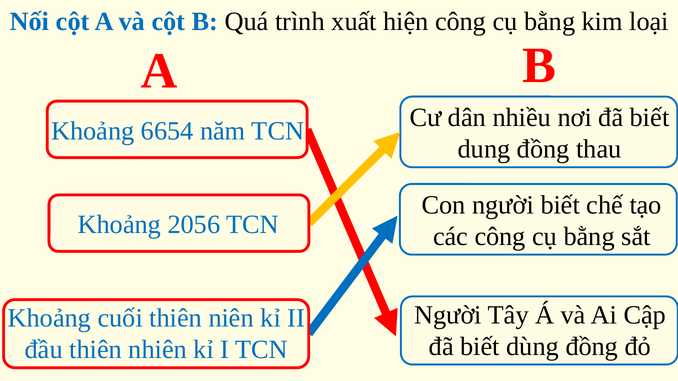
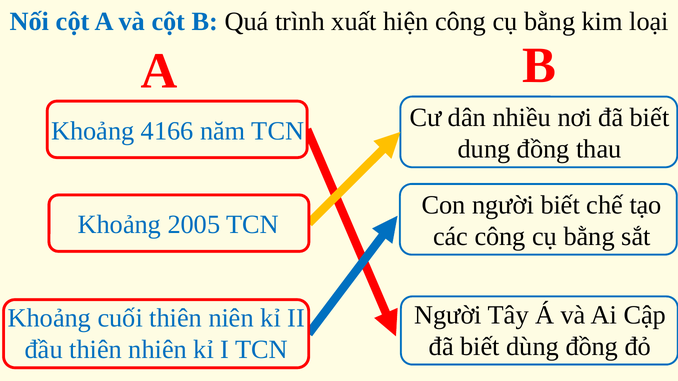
6654: 6654 -> 4166
2056: 2056 -> 2005
